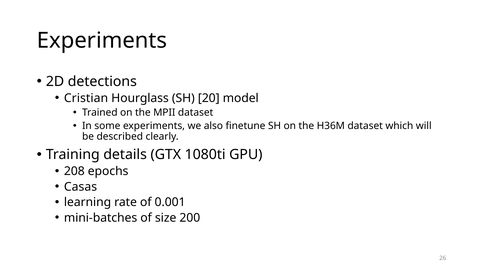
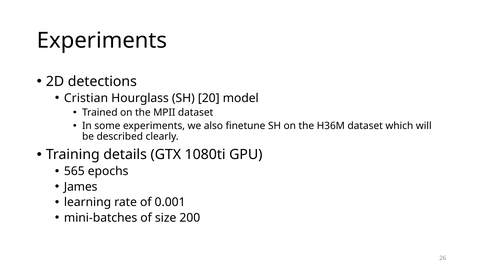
208: 208 -> 565
Casas: Casas -> James
